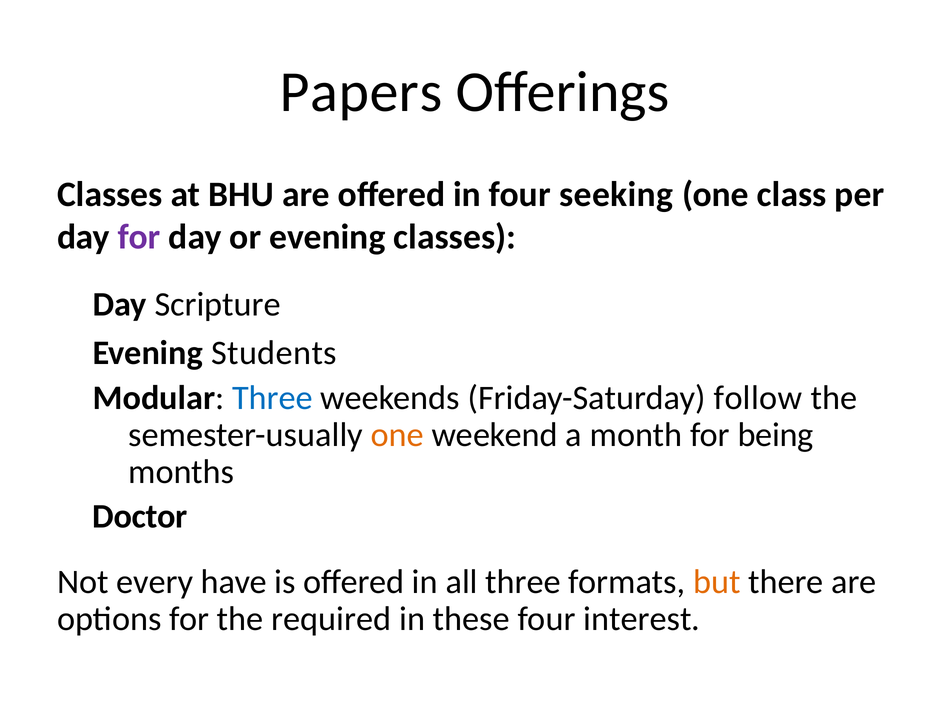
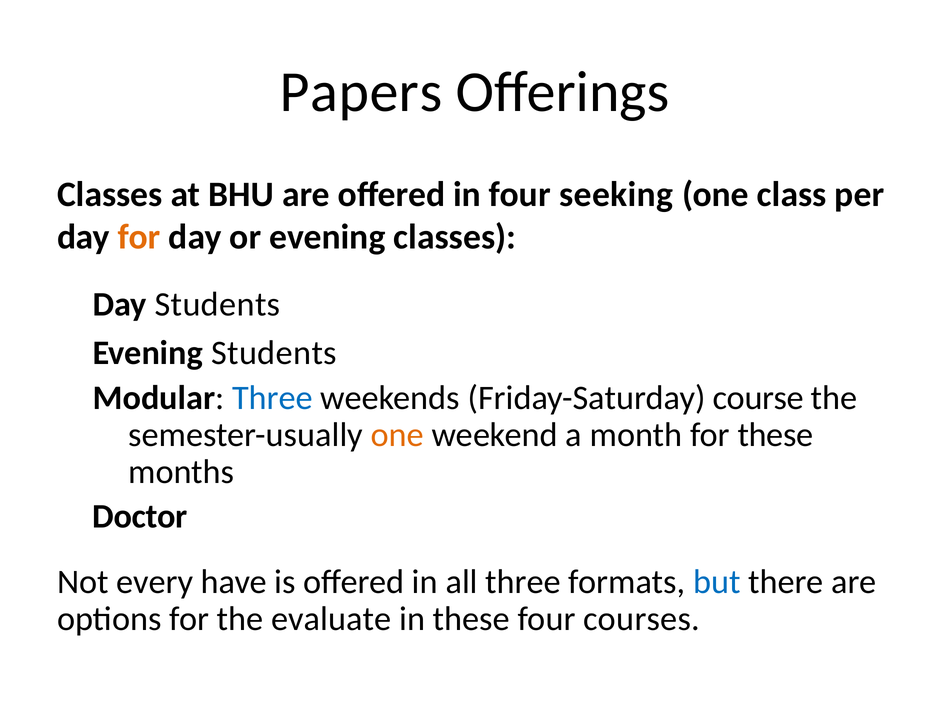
for at (139, 237) colour: purple -> orange
Day Scripture: Scripture -> Students
follow: follow -> course
for being: being -> these
but colour: orange -> blue
required: required -> evaluate
interest: interest -> courses
